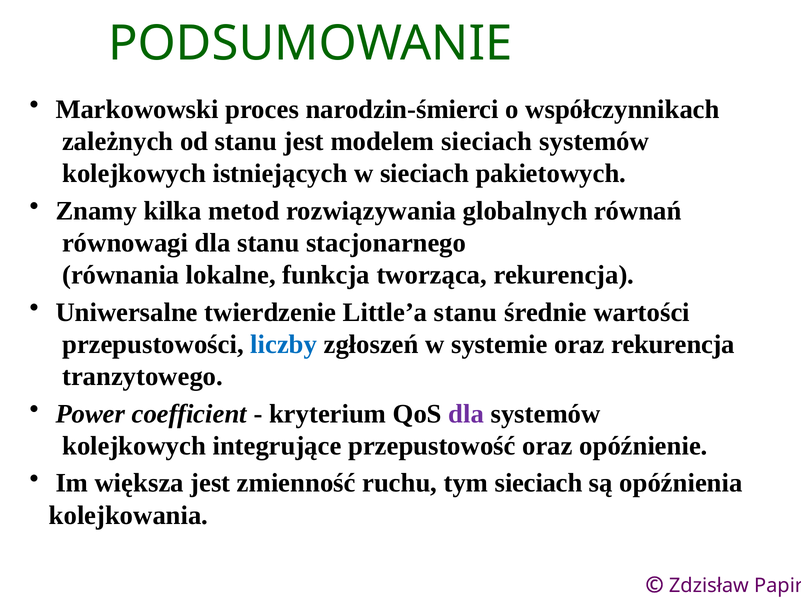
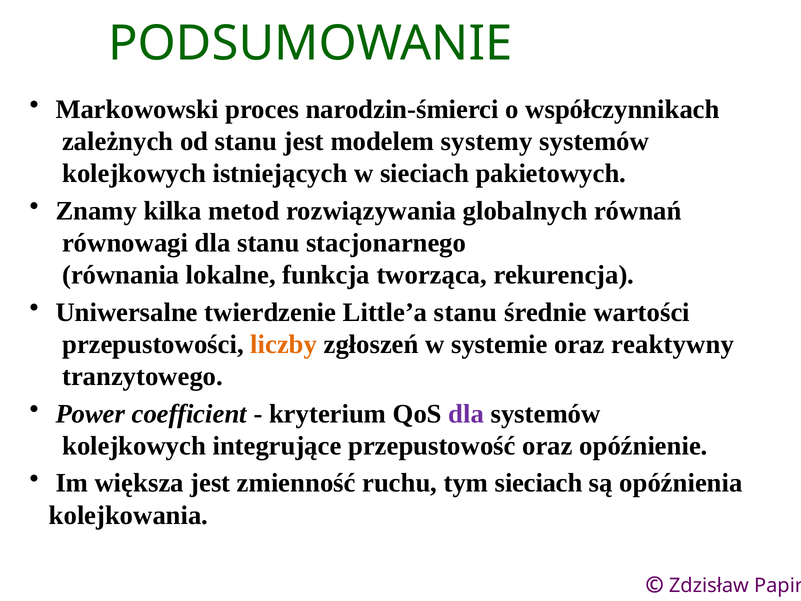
modelem sieciach: sieciach -> systemy
liczby colour: blue -> orange
oraz rekurencja: rekurencja -> reaktywny
